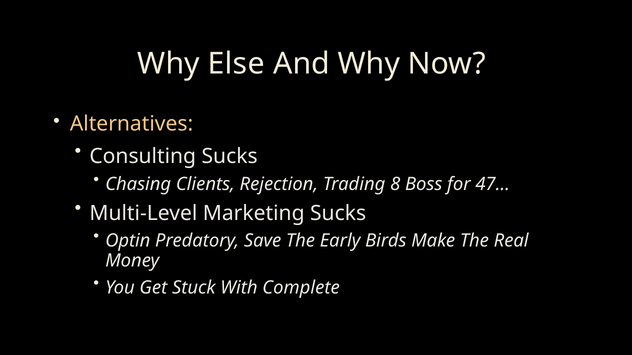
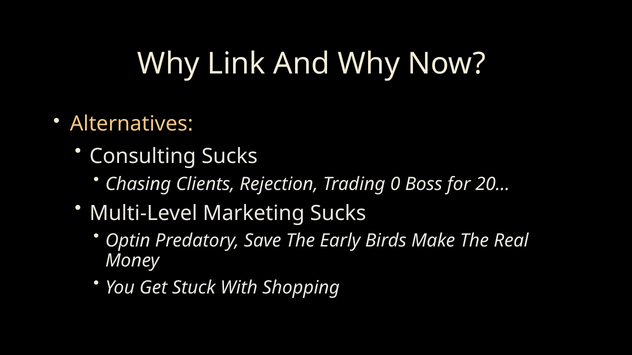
Else: Else -> Link
8: 8 -> 0
47…: 47… -> 20…
Complete: Complete -> Shopping
